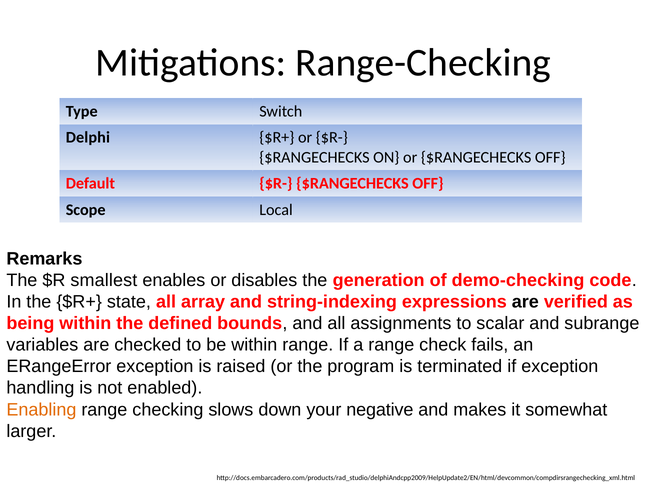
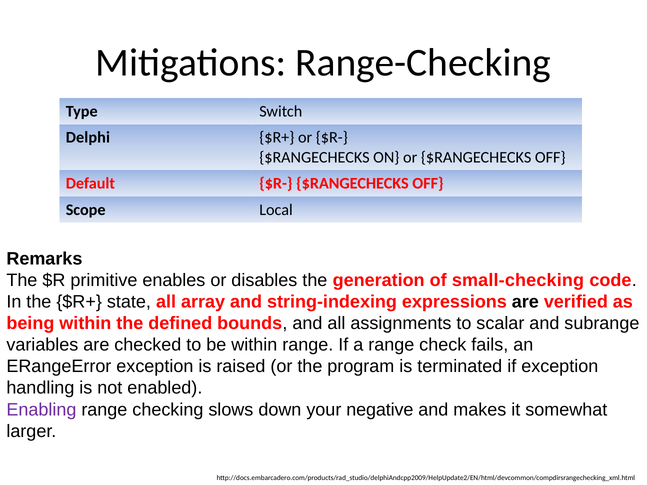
smallest: smallest -> primitive
demo-checking: demo-checking -> small-checking
Enabling colour: orange -> purple
